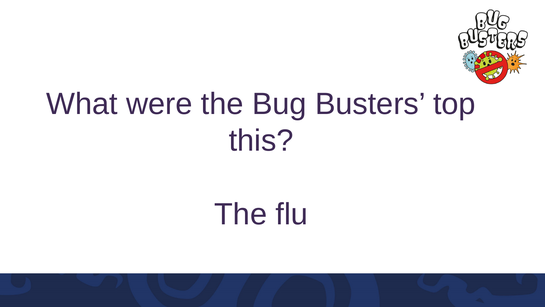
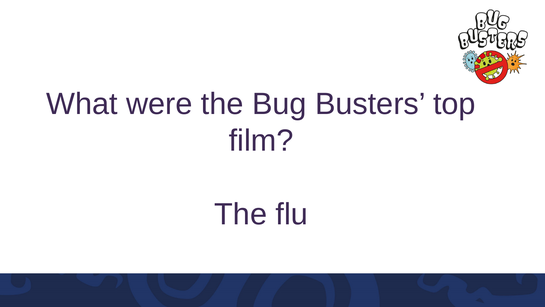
this: this -> film
